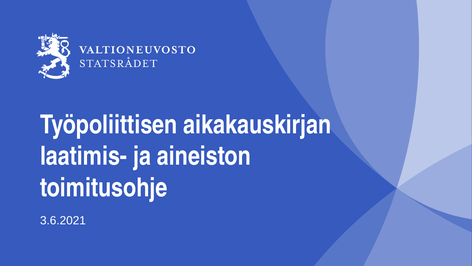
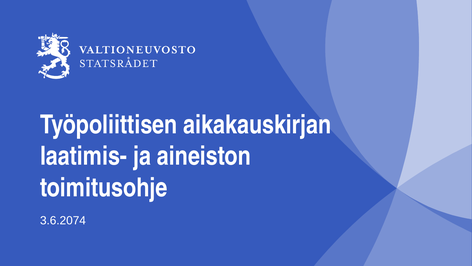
3.6.2021: 3.6.2021 -> 3.6.2074
